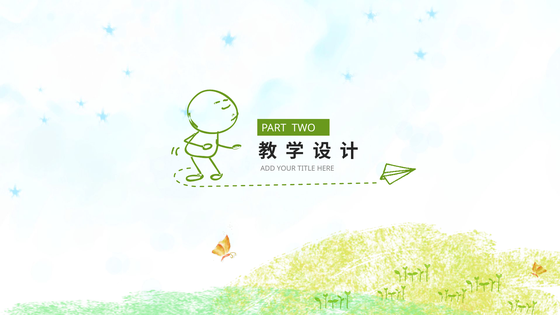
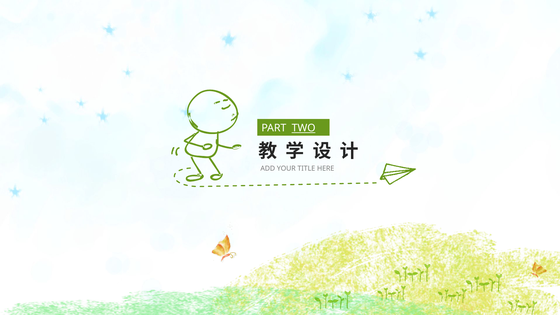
TWO underline: none -> present
